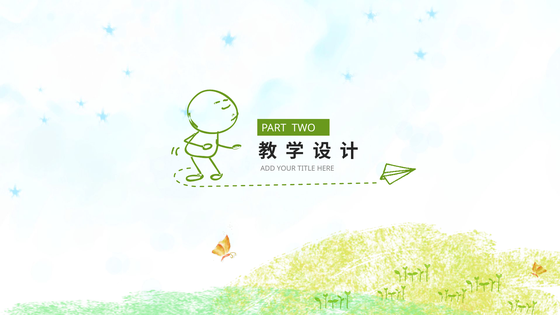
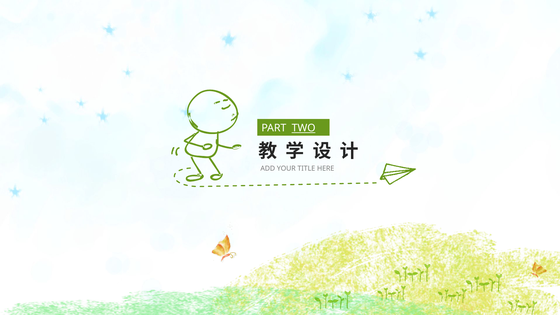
TWO underline: none -> present
